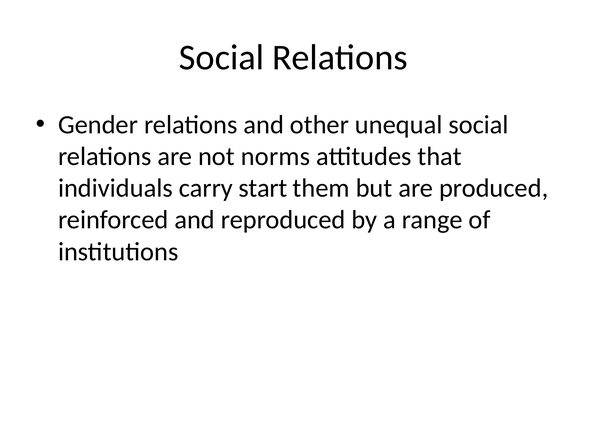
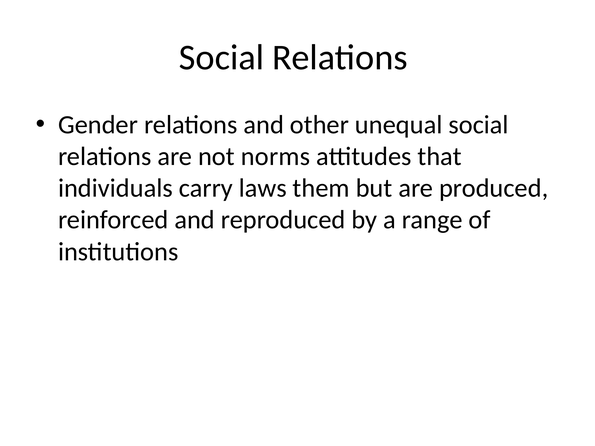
start: start -> laws
